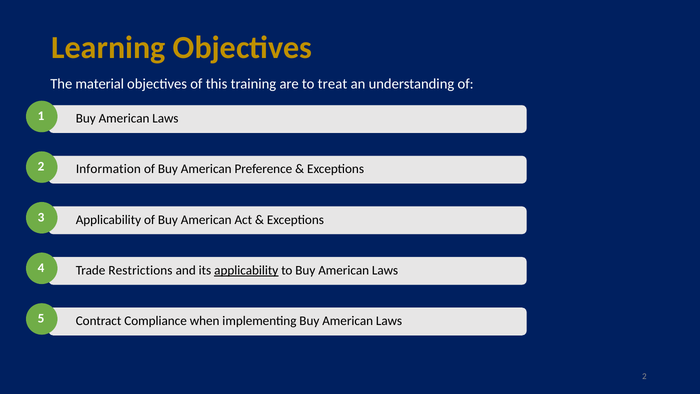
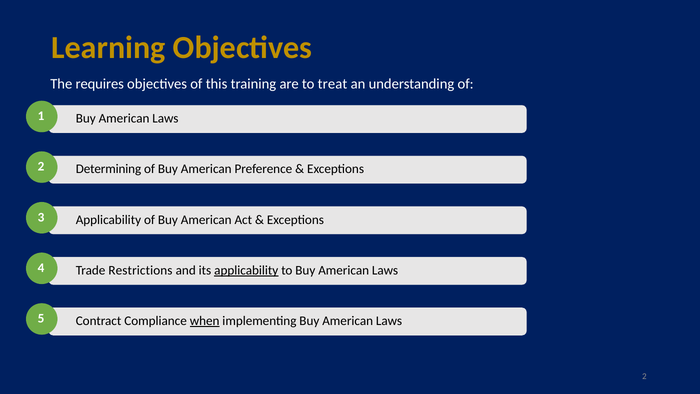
material: material -> requires
Information: Information -> Determining
when underline: none -> present
